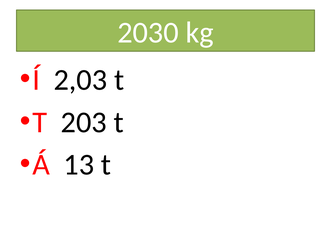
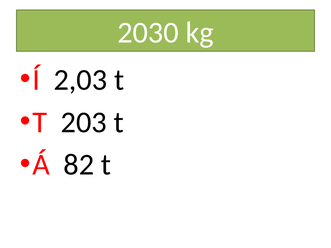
13: 13 -> 82
